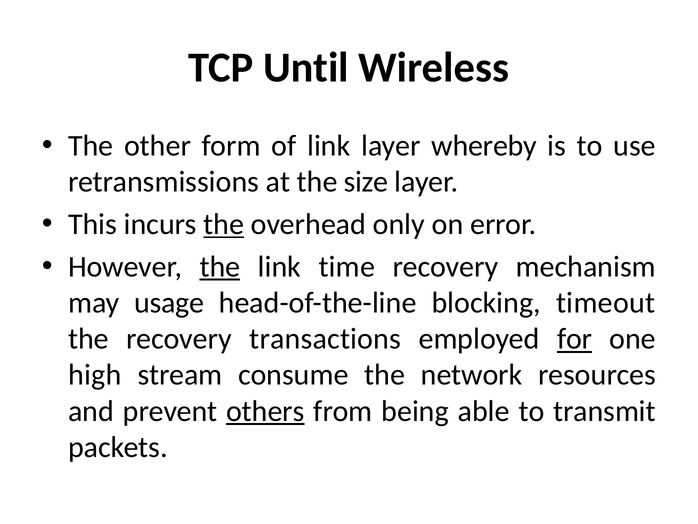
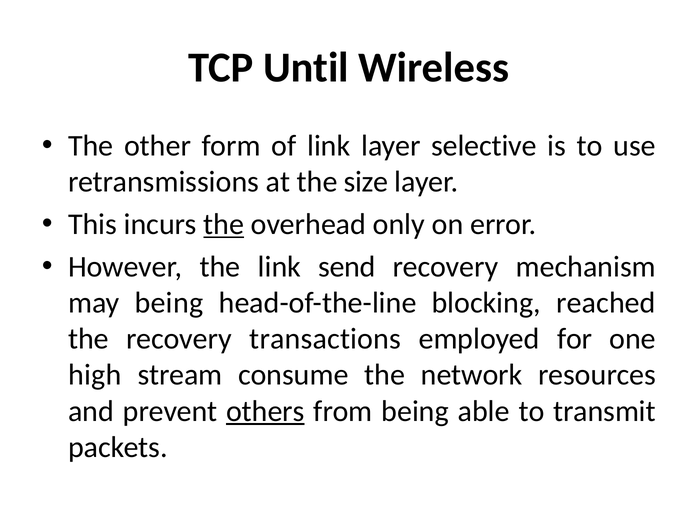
whereby: whereby -> selective
the at (220, 266) underline: present -> none
time: time -> send
may usage: usage -> being
timeout: timeout -> reached
for underline: present -> none
